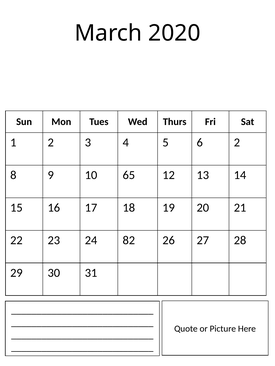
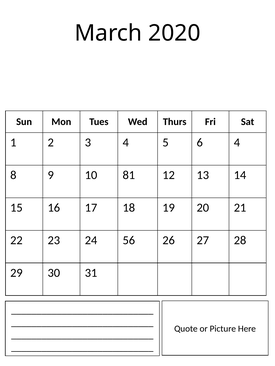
6 2: 2 -> 4
65: 65 -> 81
82: 82 -> 56
